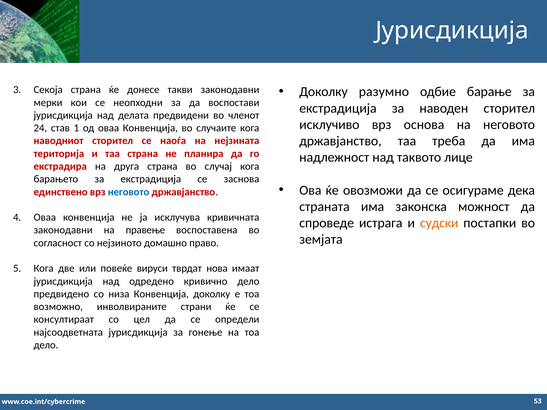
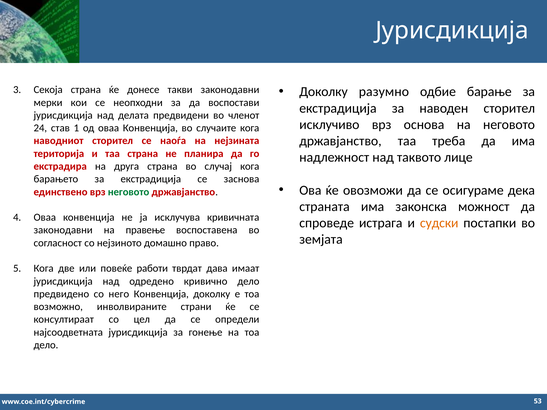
неговото at (129, 192) colour: blue -> green
вируси: вируси -> работи
нова: нова -> дава
низа: низа -> него
